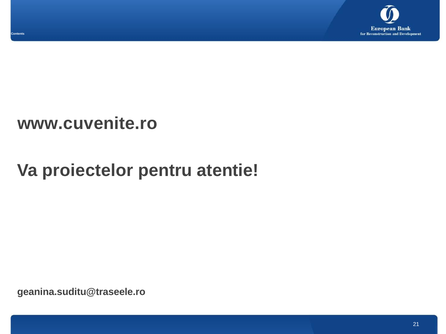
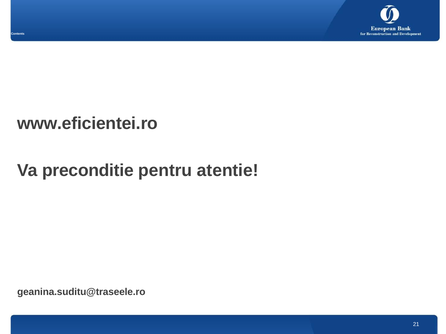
www.cuvenite.ro: www.cuvenite.ro -> www.eficientei.ro
proiectelor: proiectelor -> preconditie
